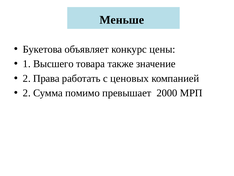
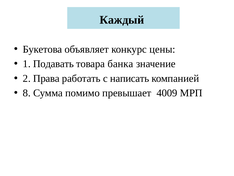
Меньше: Меньше -> Каждый
Высшего: Высшего -> Подавать
также: также -> банка
ценовых: ценовых -> написать
2 at (27, 93): 2 -> 8
2000: 2000 -> 4009
